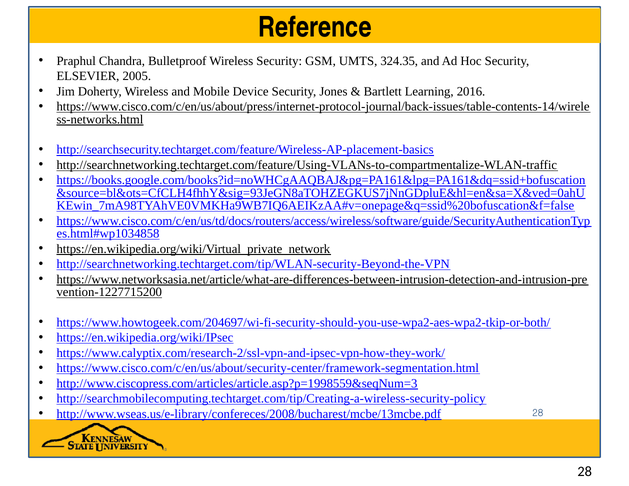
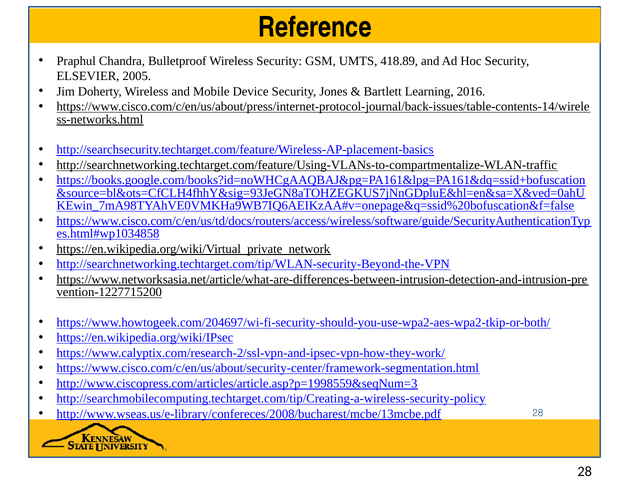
324.35: 324.35 -> 418.89
